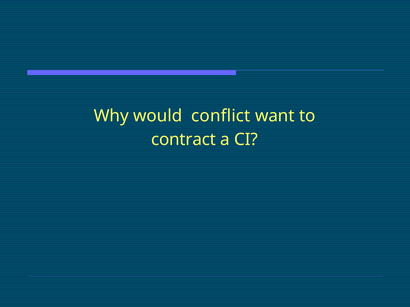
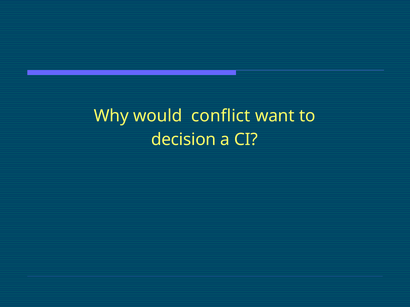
contract: contract -> decision
